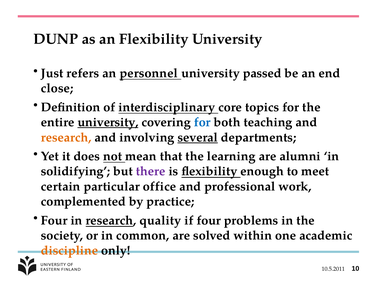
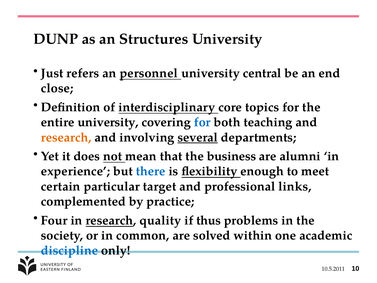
an Flexibility: Flexibility -> Structures
passed: passed -> central
university at (108, 122) underline: present -> none
learning: learning -> business
solidifying: solidifying -> experience
there colour: purple -> blue
office: office -> target
work: work -> links
if four: four -> thus
discipline colour: orange -> blue
